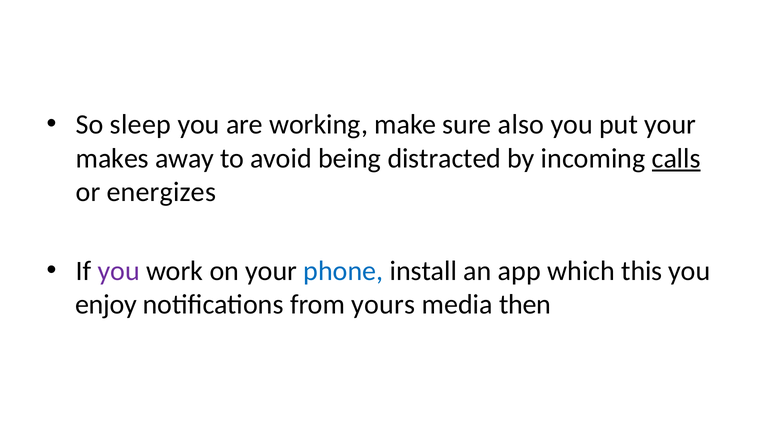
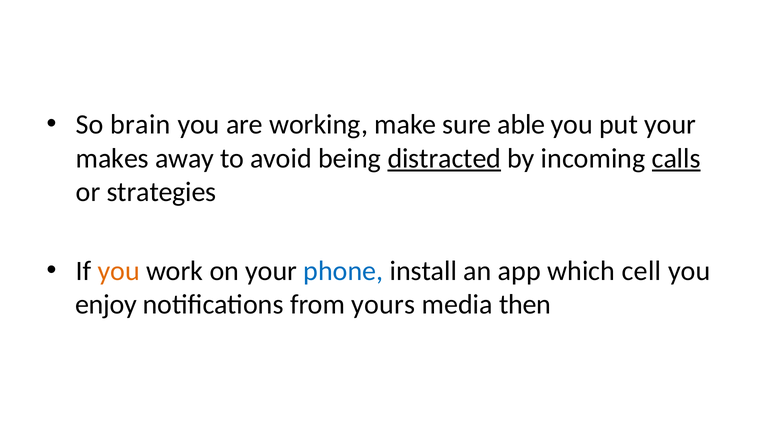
sleep: sleep -> brain
also: also -> able
distracted underline: none -> present
energizes: energizes -> strategies
you at (119, 271) colour: purple -> orange
this: this -> cell
